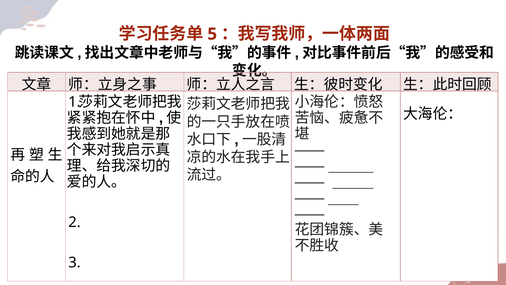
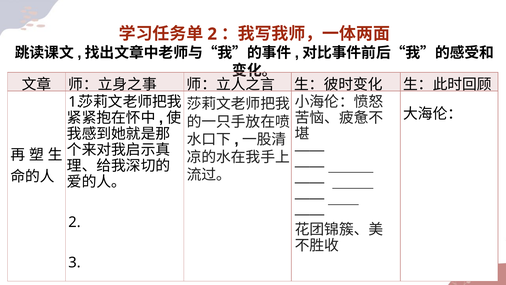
5 at (212, 34): 5 -> 2
